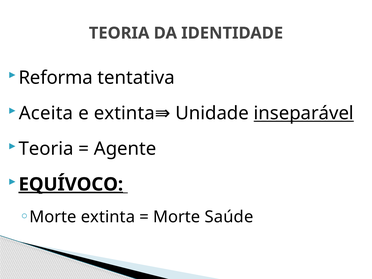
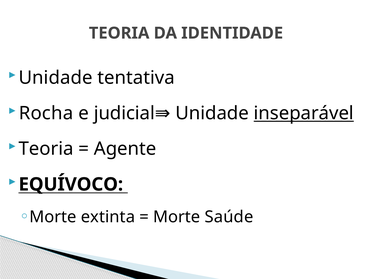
Reforma at (56, 78): Reforma -> Unidade
Aceita: Aceita -> Rocha
e extinta: extinta -> judicial
EQUÍVOCO underline: present -> none
